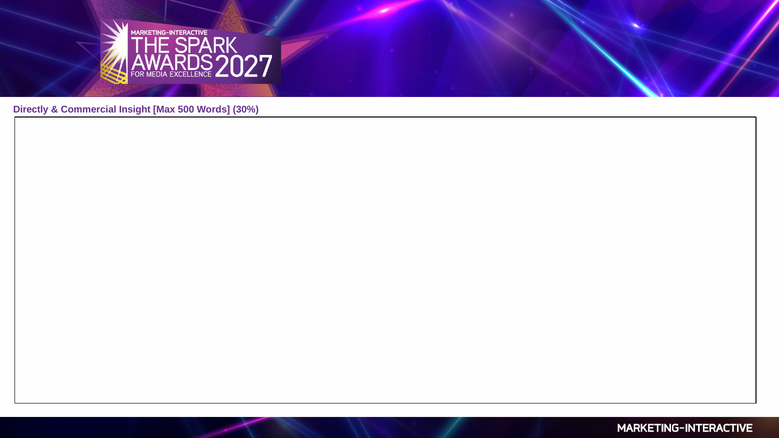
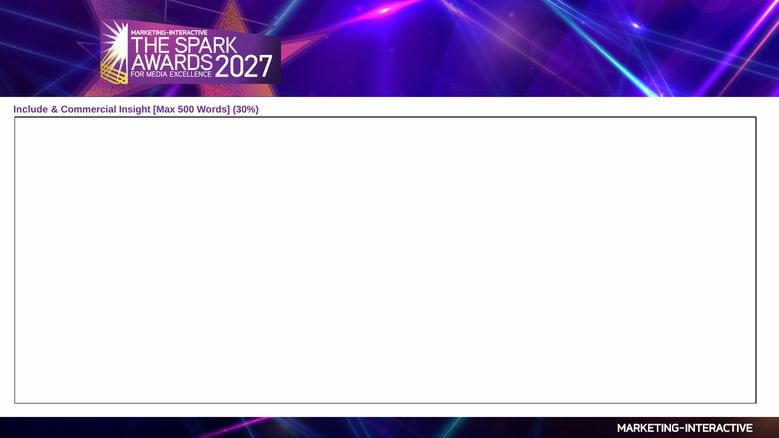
Directly: Directly -> Include
